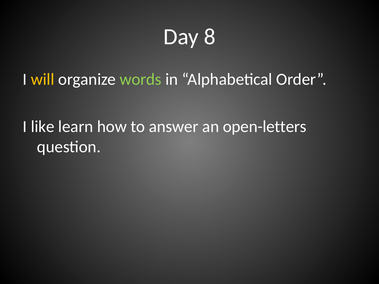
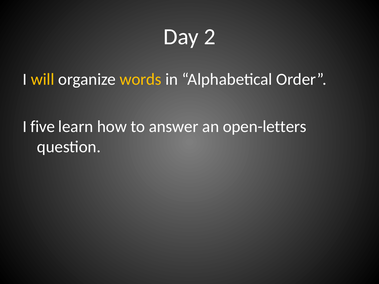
8: 8 -> 2
words colour: light green -> yellow
like: like -> five
